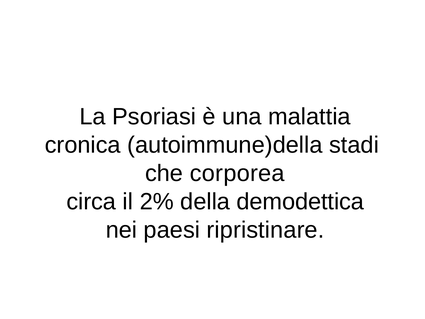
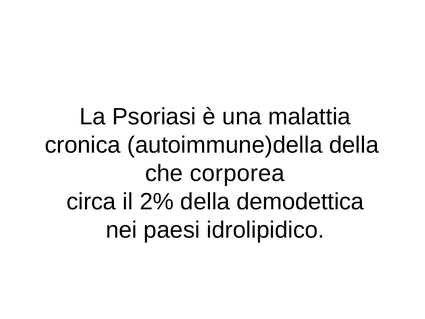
autoimmune)della stadi: stadi -> della
ripristinare: ripristinare -> idrolipidico
